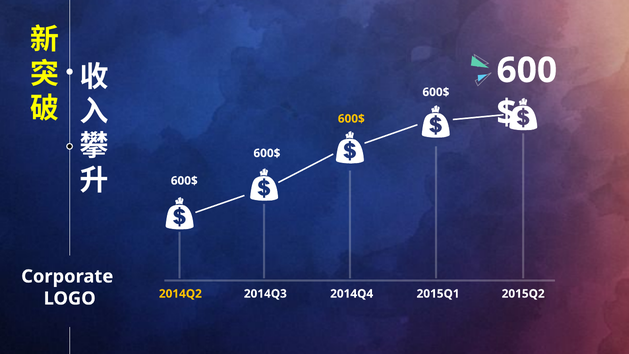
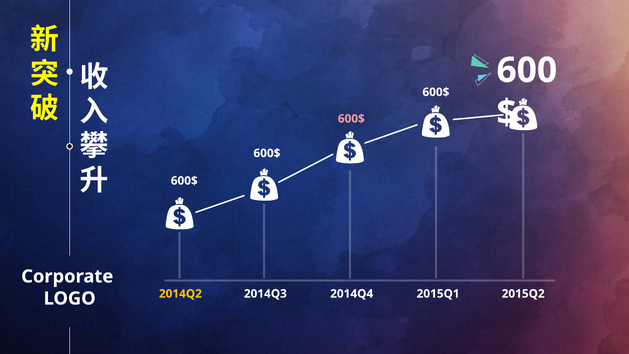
600$ at (351, 119) colour: yellow -> pink
